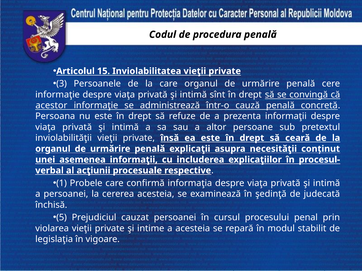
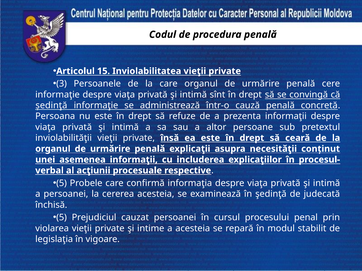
acestor at (51, 106): acestor -> şedinţă
1 at (62, 183): 1 -> 5
